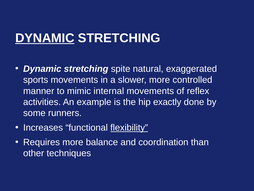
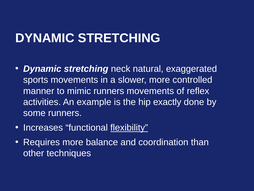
DYNAMIC at (45, 38) underline: present -> none
spite: spite -> neck
mimic internal: internal -> runners
